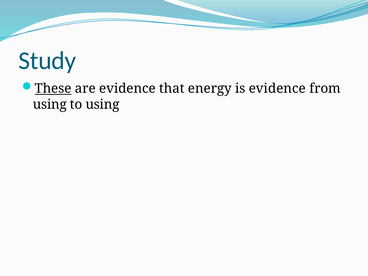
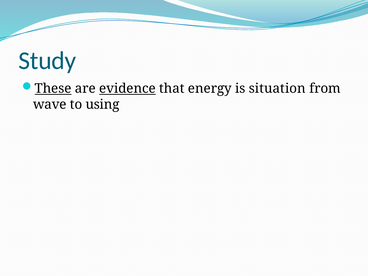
evidence at (127, 89) underline: none -> present
is evidence: evidence -> situation
using at (50, 105): using -> wave
